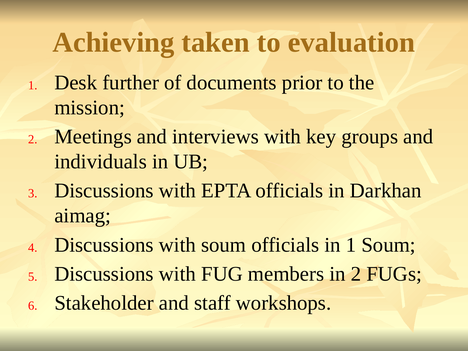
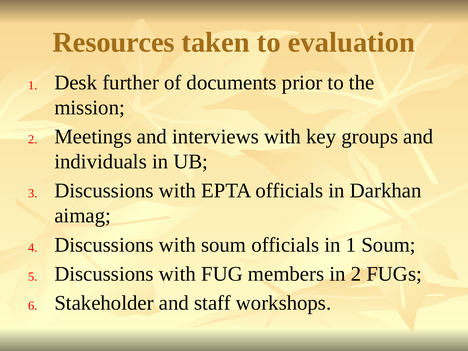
Achieving: Achieving -> Resources
